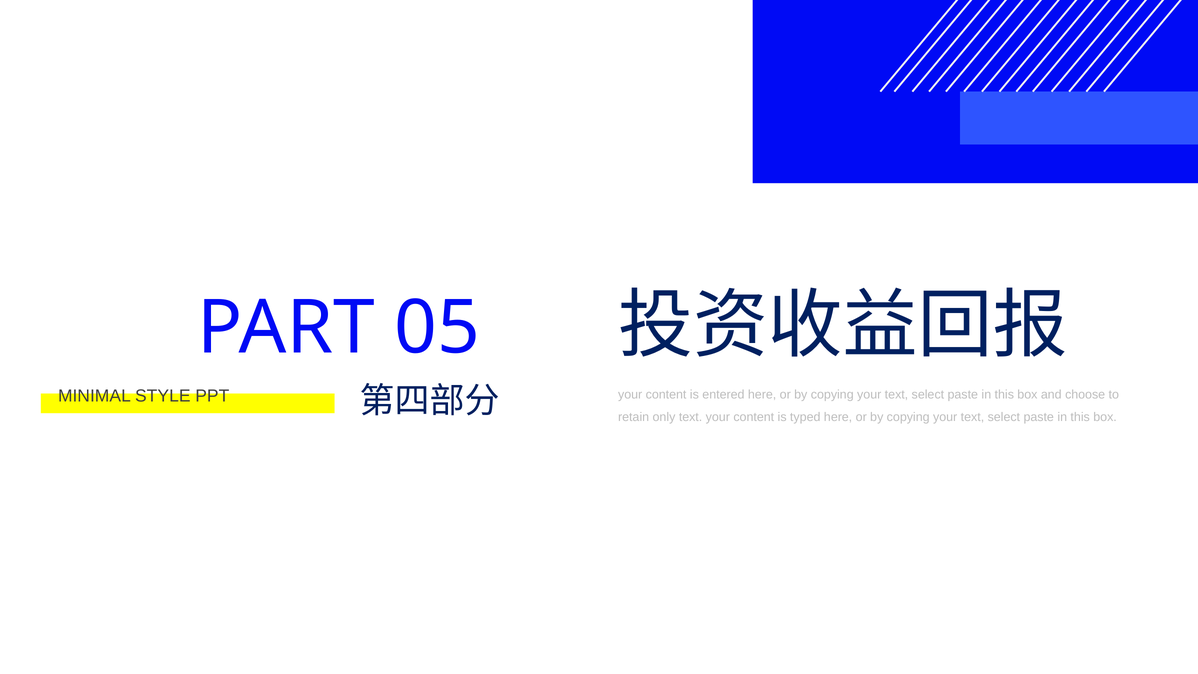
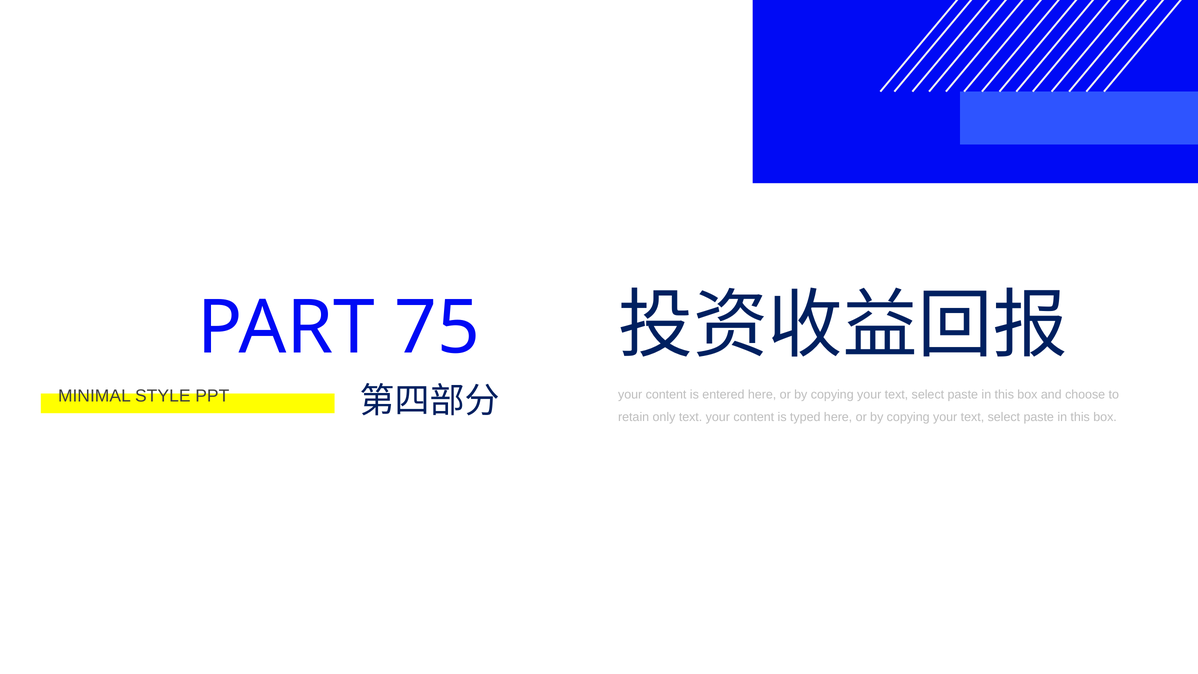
05: 05 -> 75
